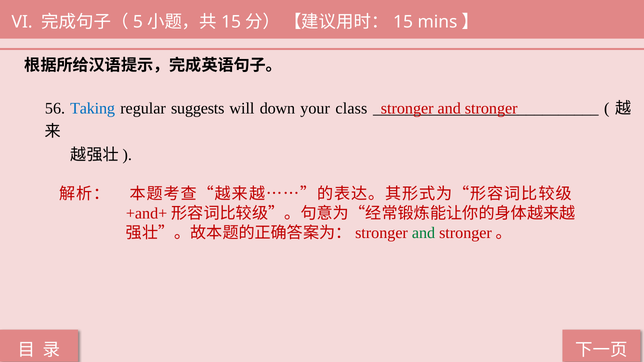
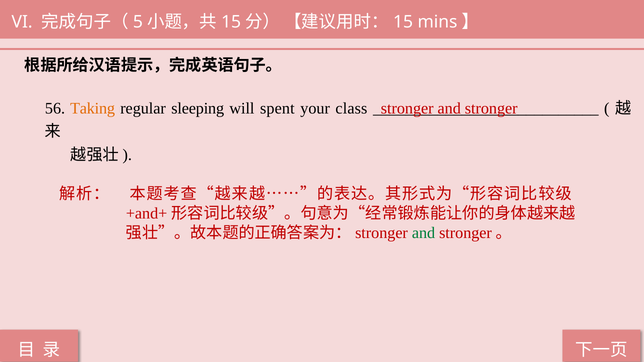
Taking colour: blue -> orange
suggests: suggests -> sleeping
down: down -> spent
